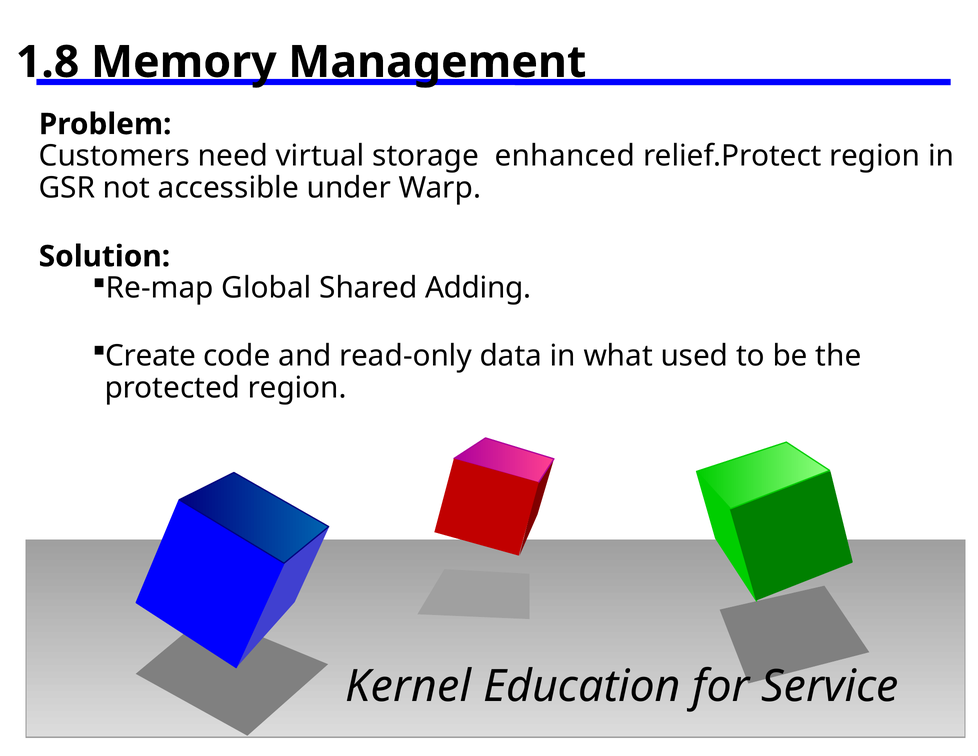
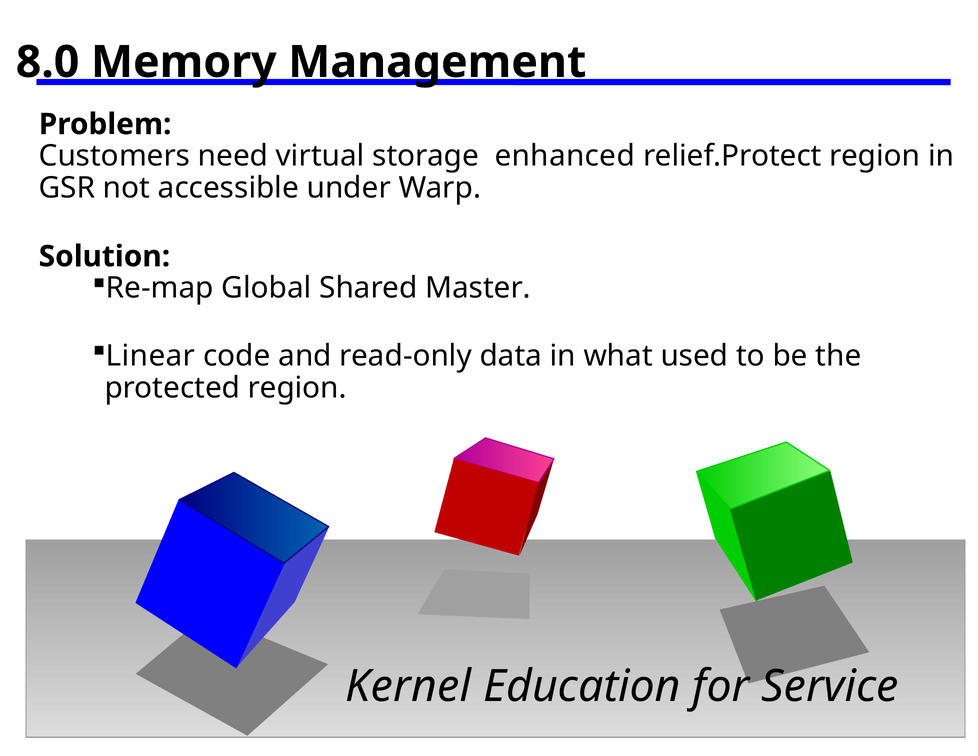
1.8: 1.8 -> 8.0
Adding: Adding -> Master
Create: Create -> Linear
